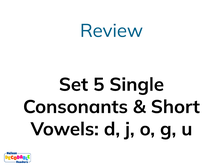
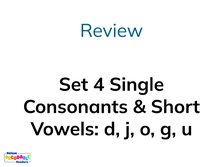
5: 5 -> 4
